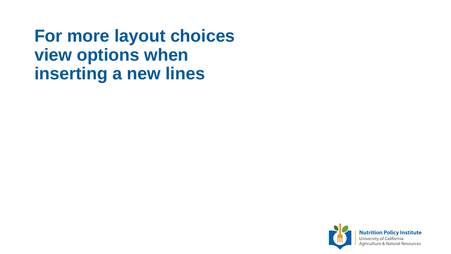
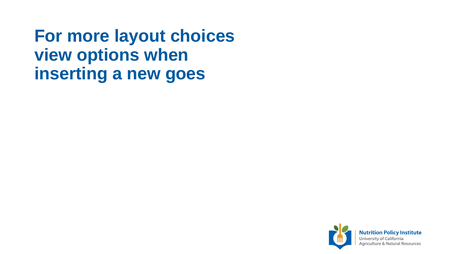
lines: lines -> goes
